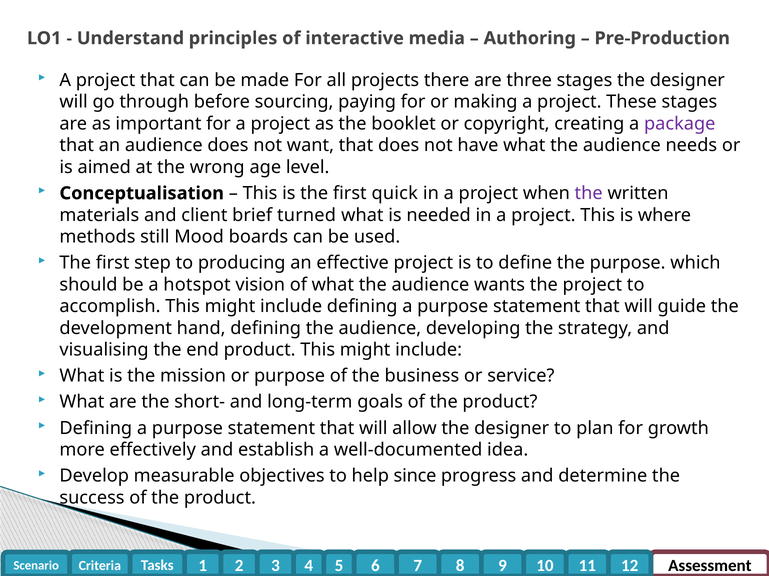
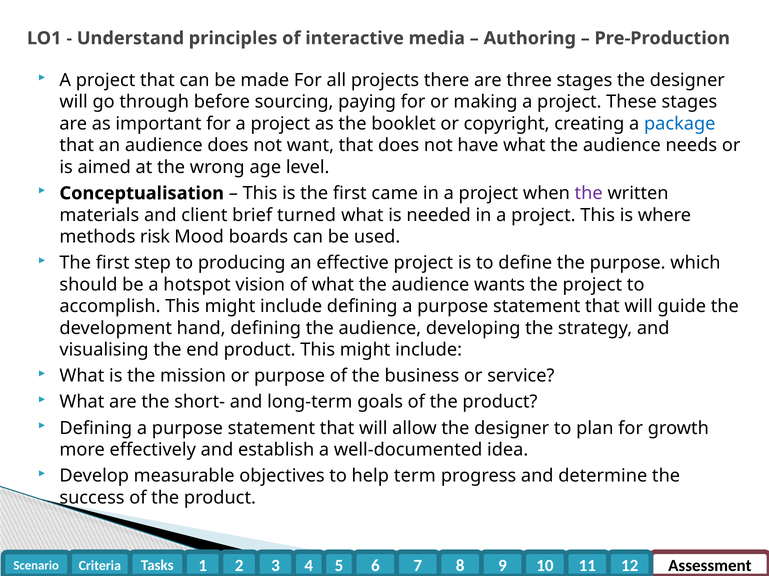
package colour: purple -> blue
quick: quick -> came
still: still -> risk
since: since -> term
